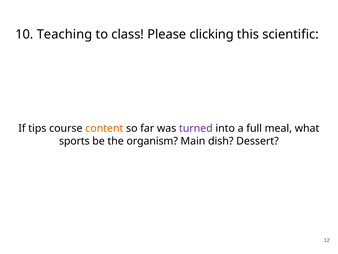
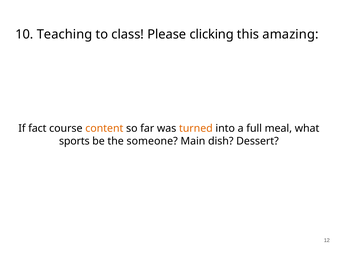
scientific: scientific -> amazing
tips: tips -> fact
turned colour: purple -> orange
organism: organism -> someone
